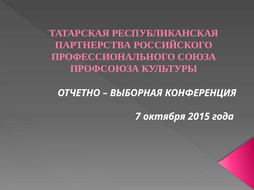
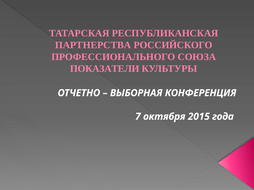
ПРОФСОЮЗА: ПРОФСОЮЗА -> ПОКАЗАТЕЛИ
